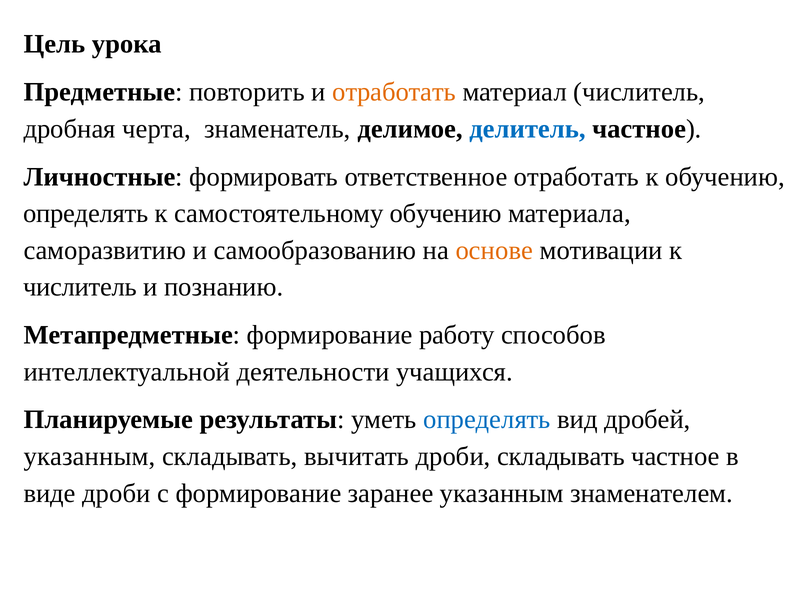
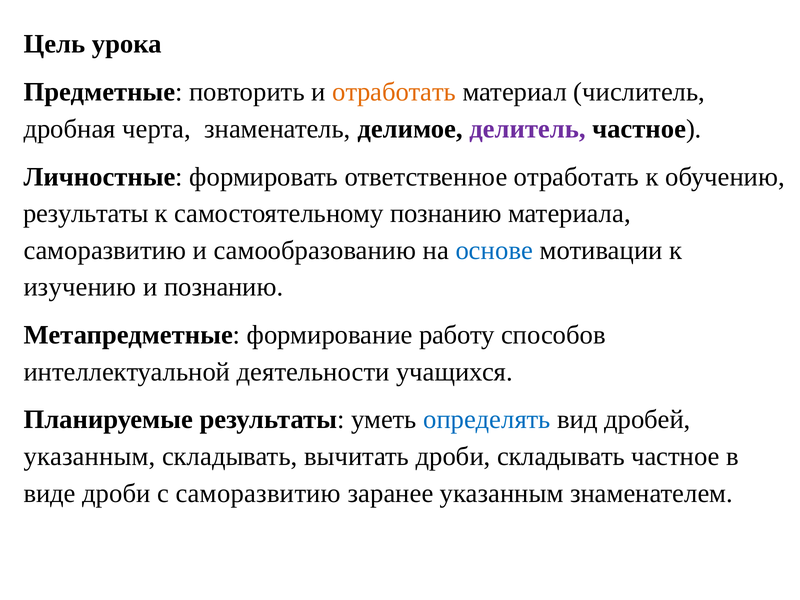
делитель colour: blue -> purple
определять at (86, 213): определять -> результаты
самостоятельному обучению: обучению -> познанию
основе colour: orange -> blue
числитель at (80, 287): числитель -> изучению
с формирование: формирование -> саморазвитию
